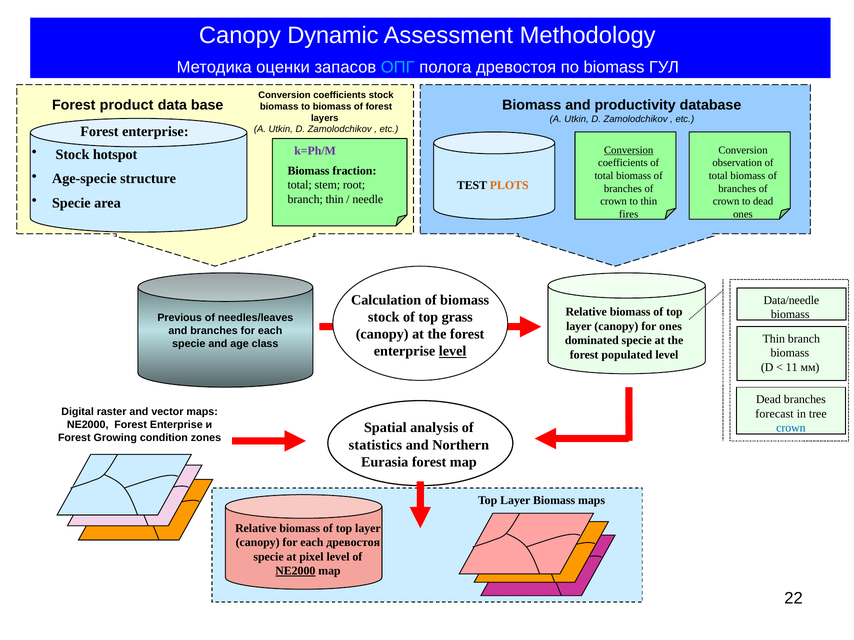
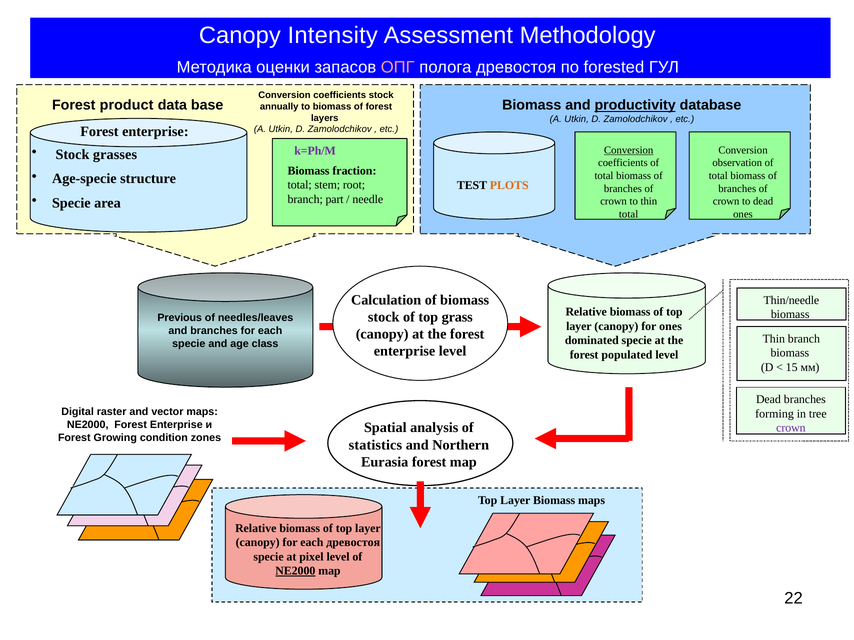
Dynamic: Dynamic -> Intensity
ОПГ colour: light blue -> pink
по biomass: biomass -> forested
productivity underline: none -> present
biomass at (279, 107): biomass -> annually
hotspot: hotspot -> grasses
branch thin: thin -> part
fires at (629, 214): fires -> total
Data/needle: Data/needle -> Thin/needle
level at (453, 352) underline: present -> none
11: 11 -> 15
forecast: forecast -> forming
crown at (791, 428) colour: blue -> purple
